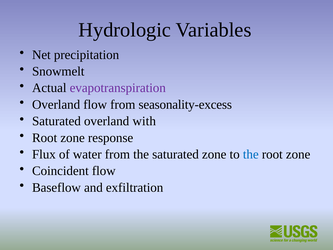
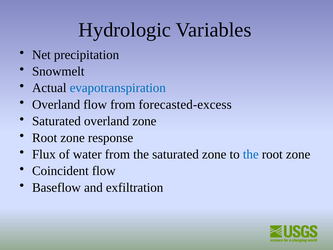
evapotranspiration colour: purple -> blue
seasonality-excess: seasonality-excess -> forecasted-excess
overland with: with -> zone
